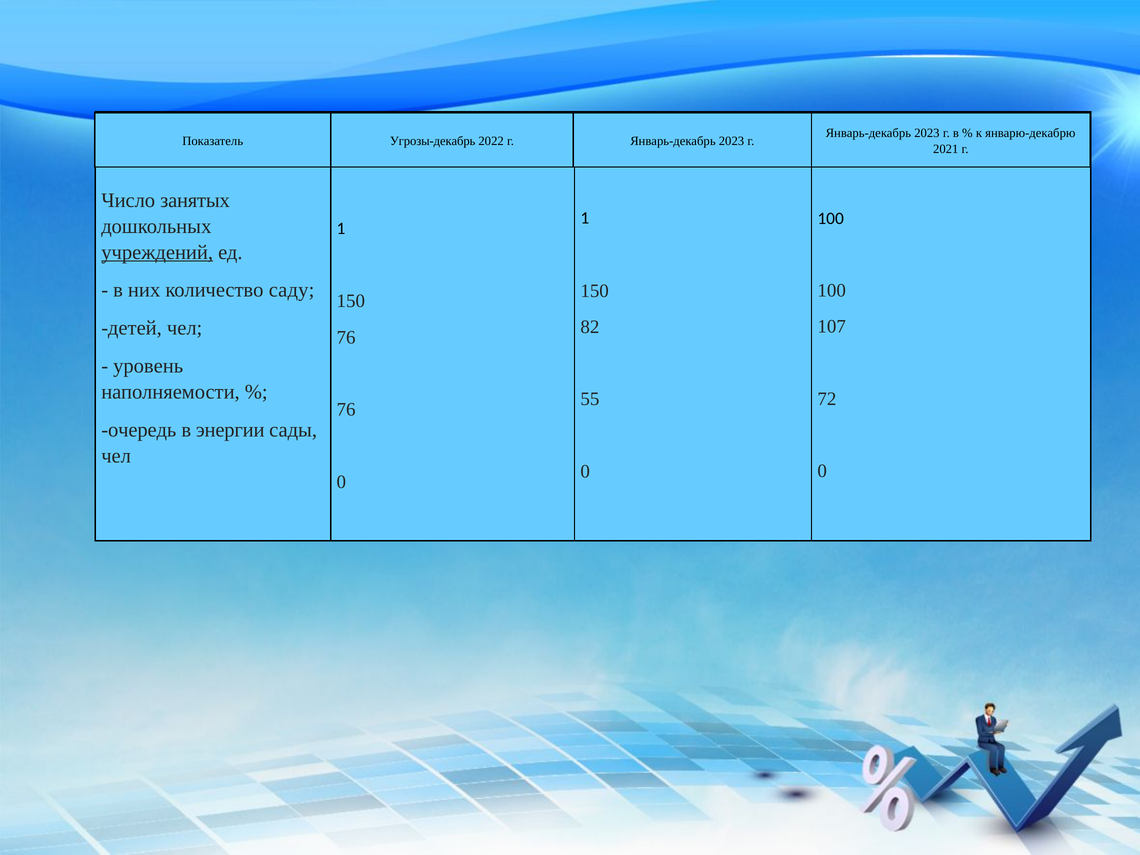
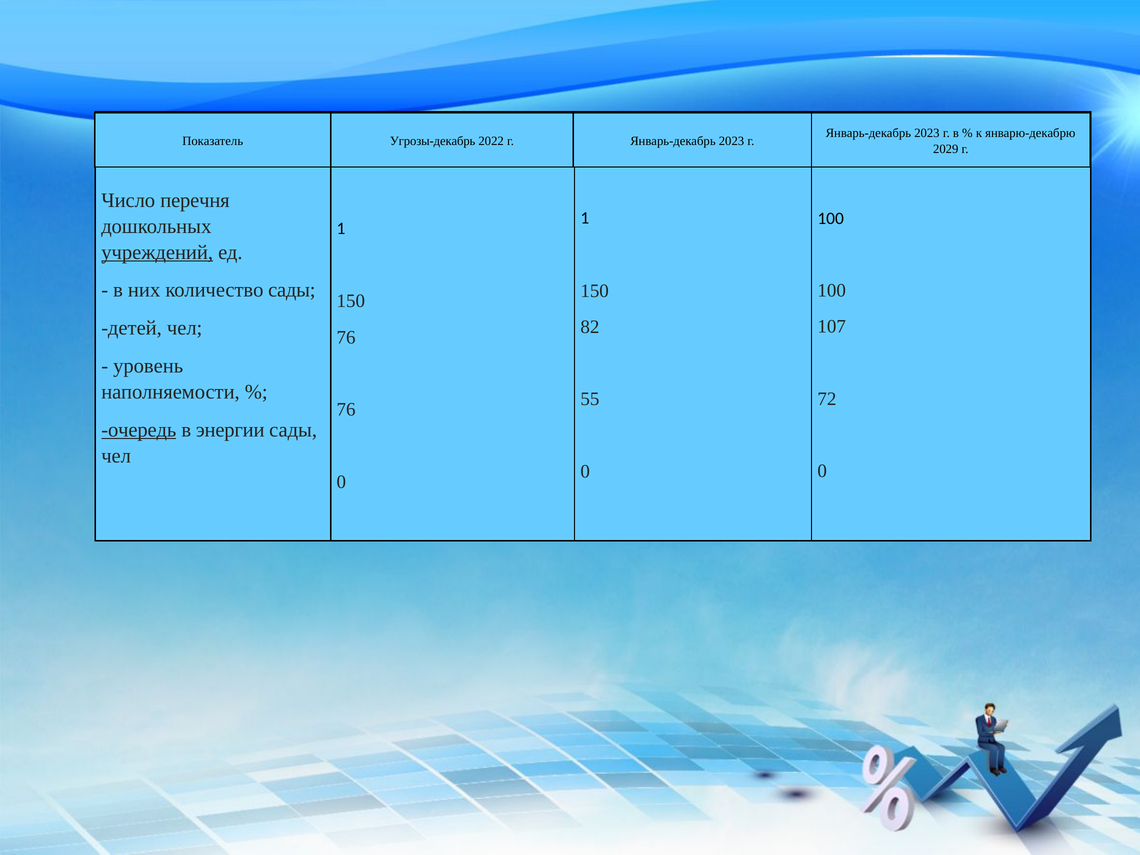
2021: 2021 -> 2029
занятых: занятых -> перечня
количество саду: саду -> сады
очередь underline: none -> present
